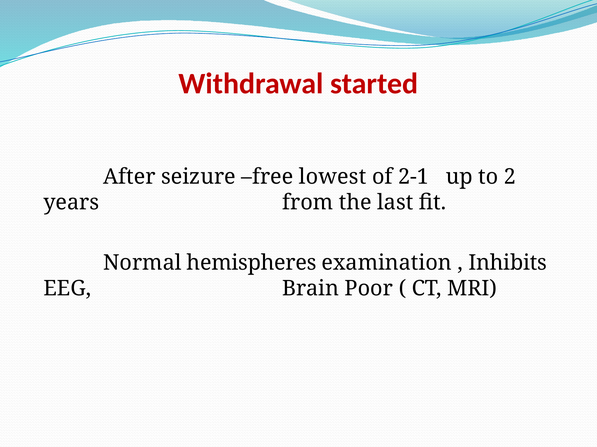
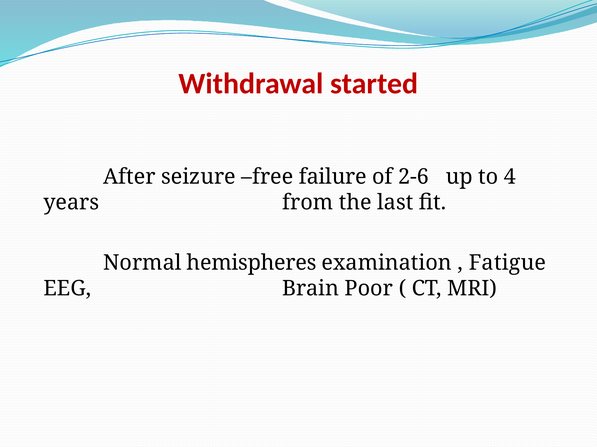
lowest: lowest -> failure
2-1: 2-1 -> 2-6
2: 2 -> 4
Inhibits: Inhibits -> Fatigue
